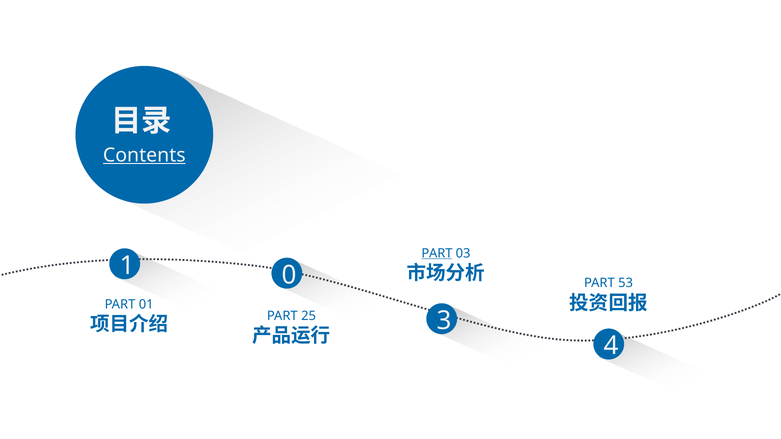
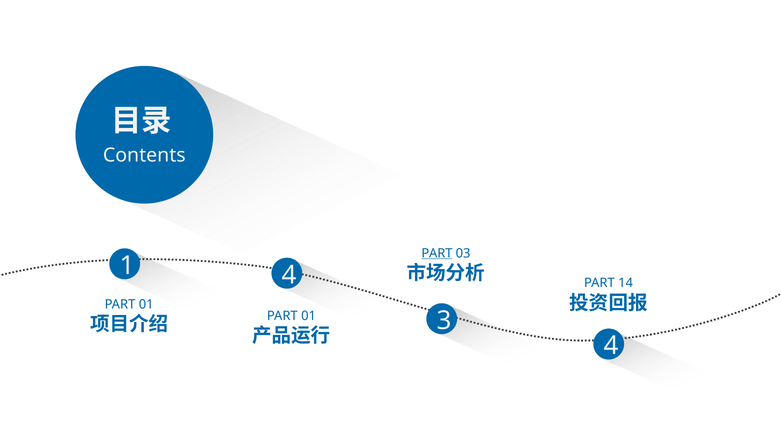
Contents underline: present -> none
1 0: 0 -> 4
53: 53 -> 14
25 at (309, 316): 25 -> 01
